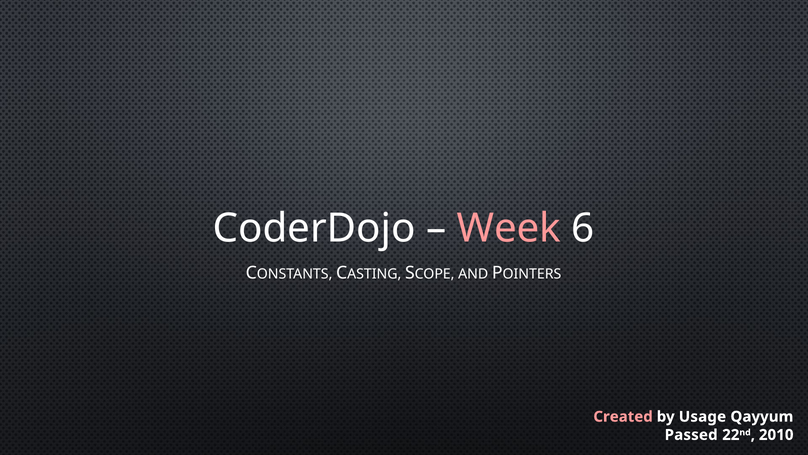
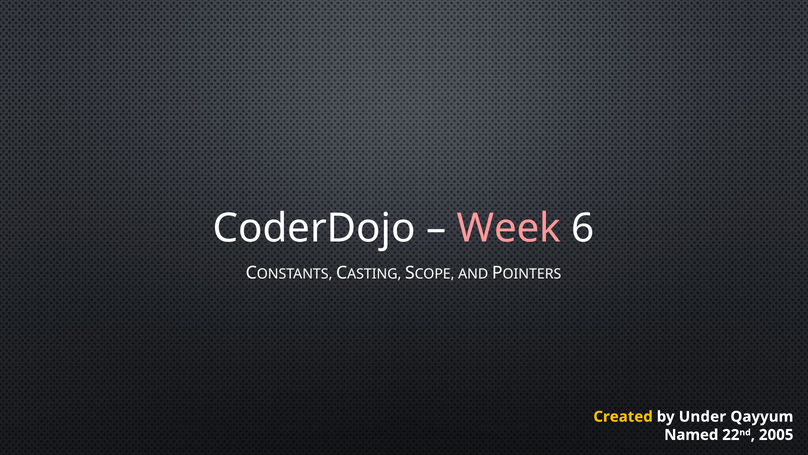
Created colour: pink -> yellow
Usage: Usage -> Under
Passed: Passed -> Named
2010: 2010 -> 2005
